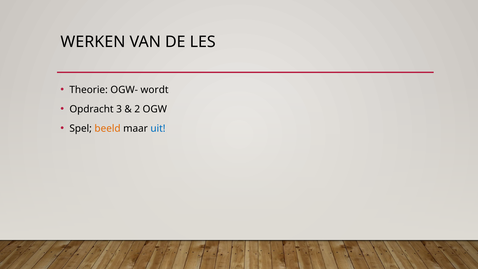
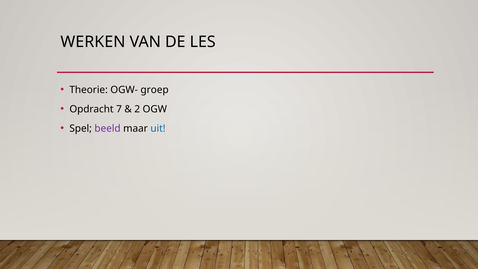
wordt: wordt -> groep
3: 3 -> 7
beeld colour: orange -> purple
